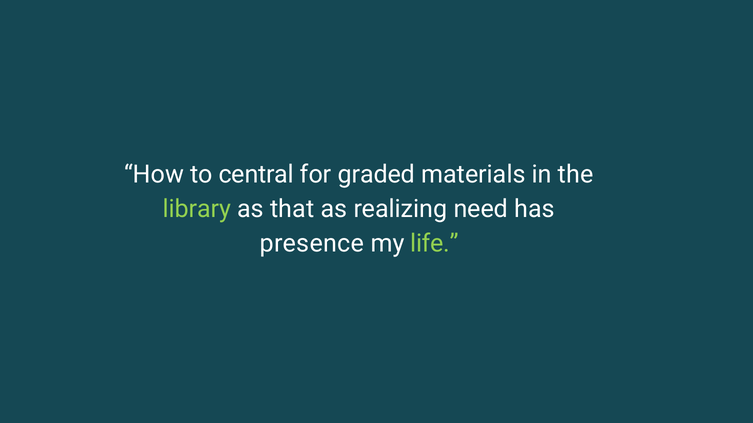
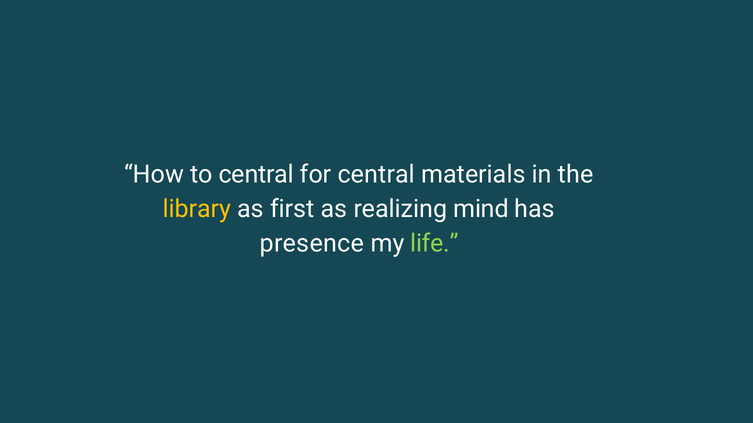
for graded: graded -> central
library colour: light green -> yellow
that: that -> first
need: need -> mind
